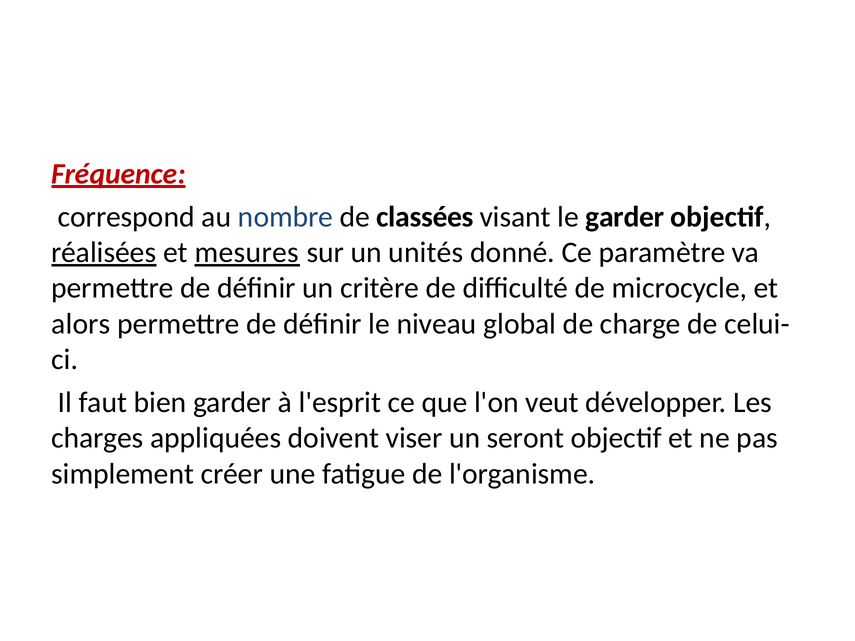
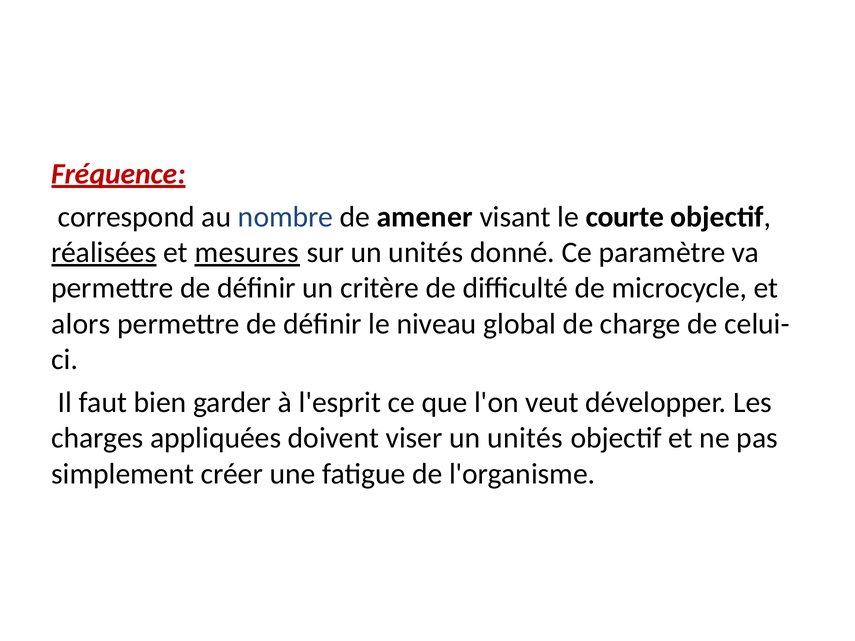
classées: classées -> amener
le garder: garder -> courte
viser un seront: seront -> unités
